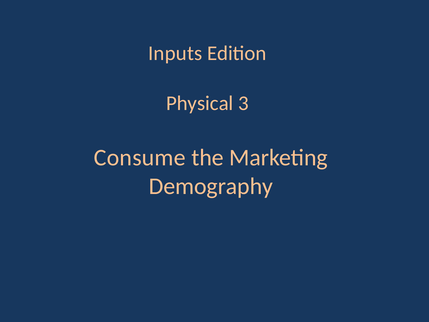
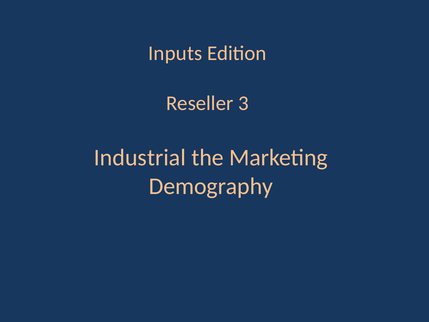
Physical: Physical -> Reseller
Consume: Consume -> Industrial
